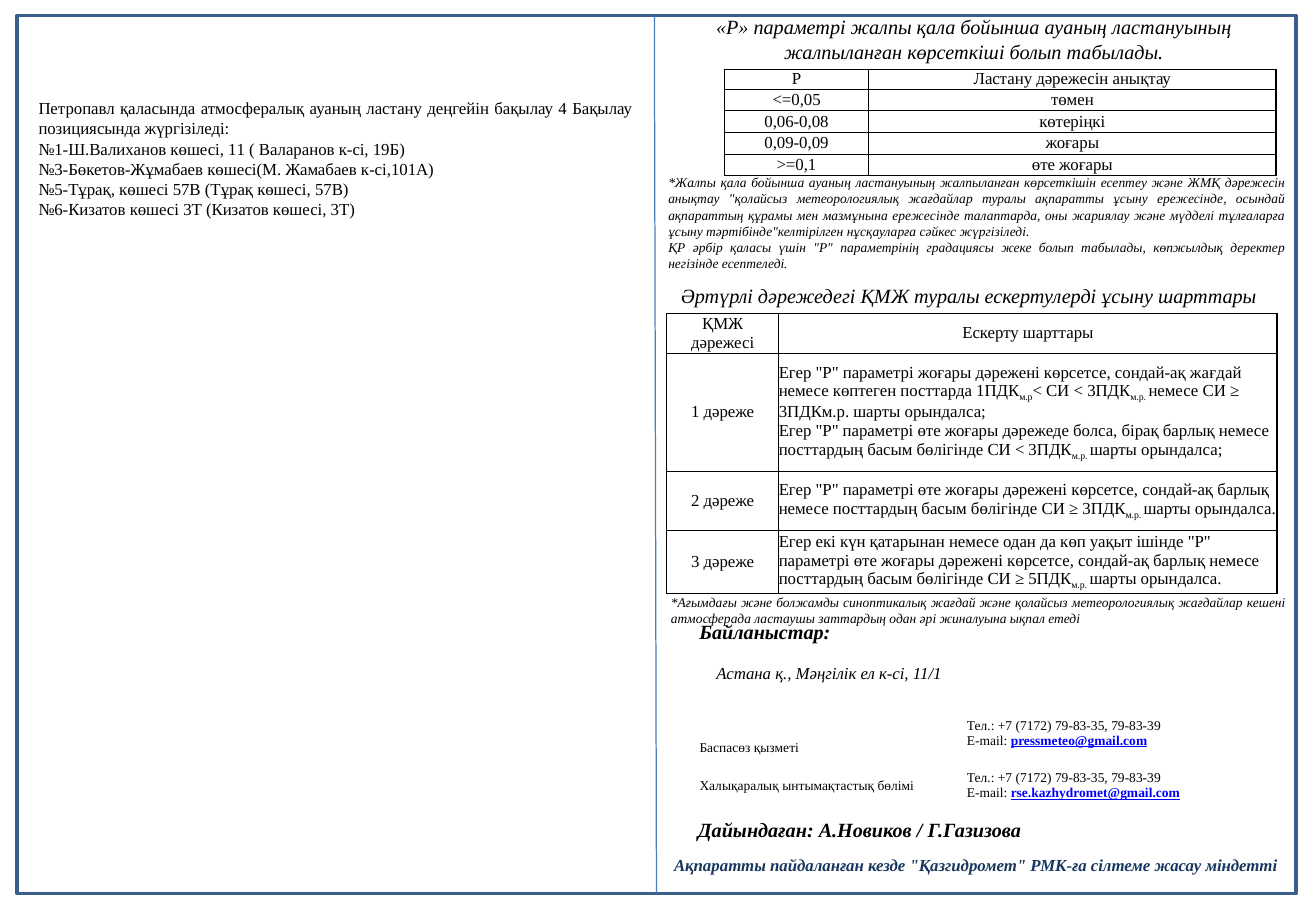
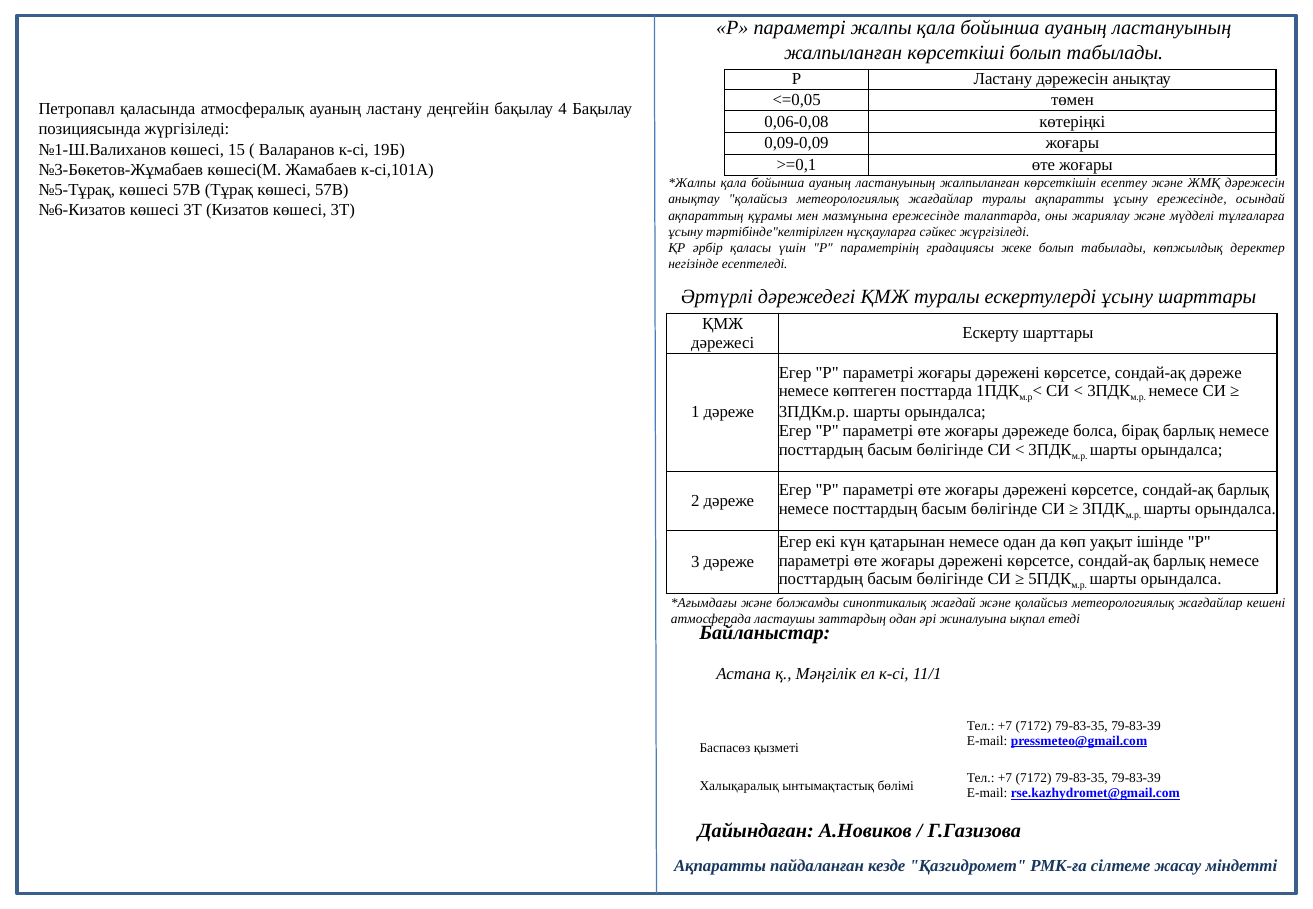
11: 11 -> 15
сондай-ақ жағдай: жағдай -> дәреже
